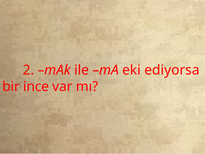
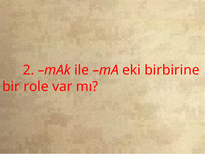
ediyorsa: ediyorsa -> birbirine
ince: ince -> role
